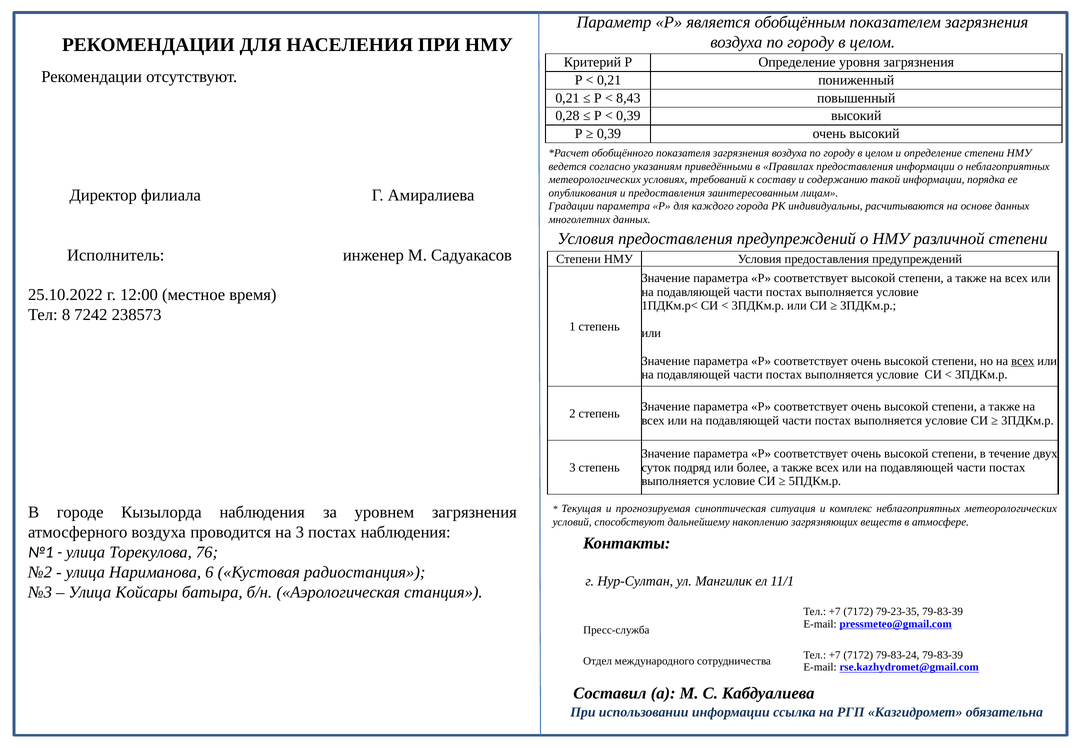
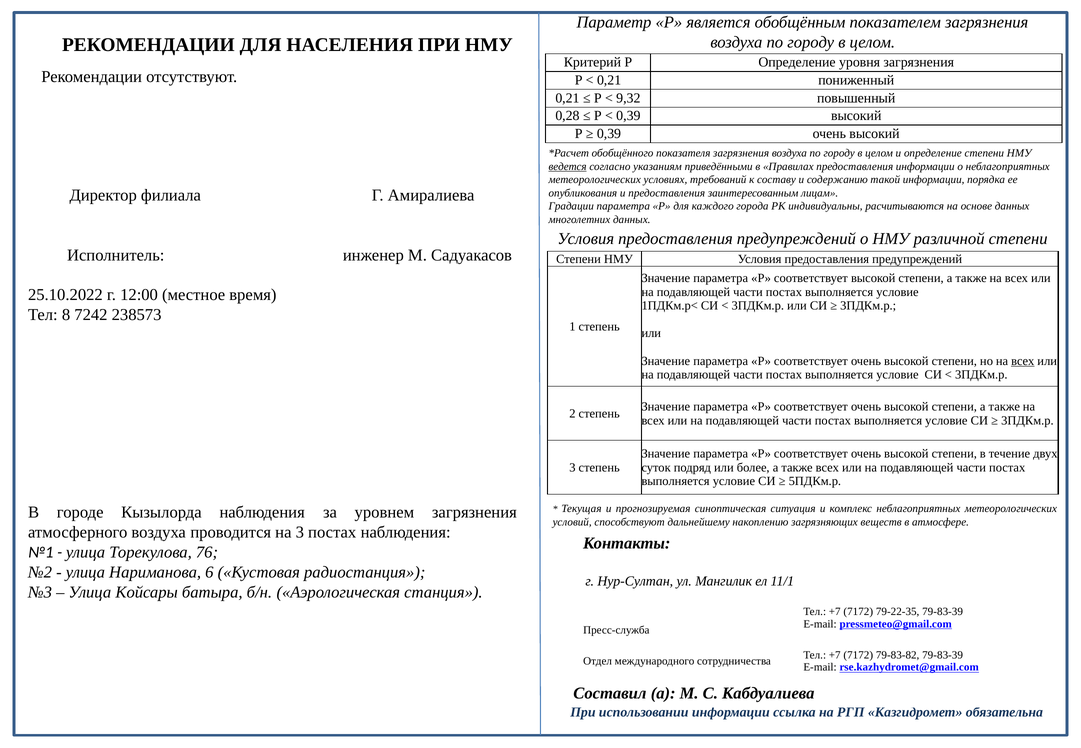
8,43: 8,43 -> 9,32
ведется underline: none -> present
79-23-35: 79-23-35 -> 79-22-35
79-83-24: 79-83-24 -> 79-83-82
